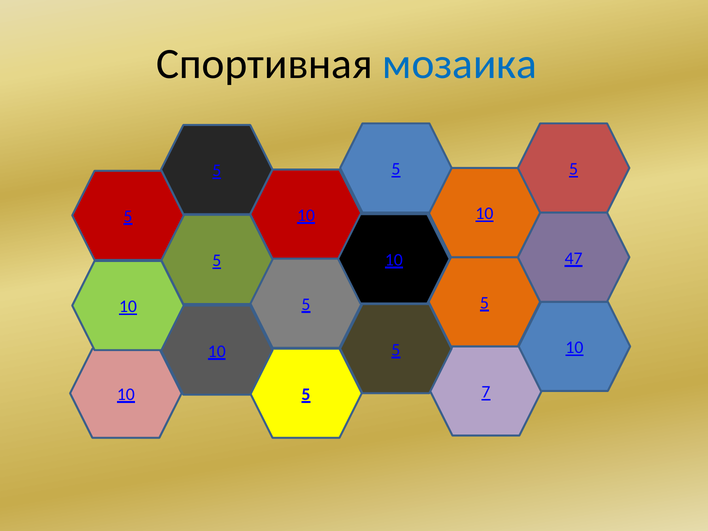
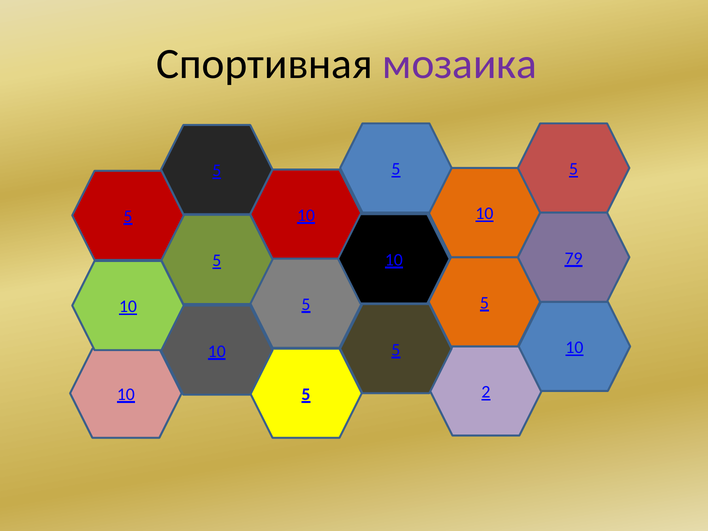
мозаика colour: blue -> purple
47: 47 -> 79
7: 7 -> 2
